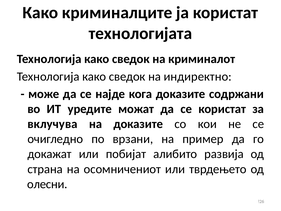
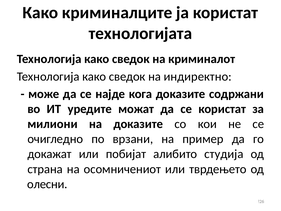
вклучува: вклучува -> милиони
развија: развија -> студија
